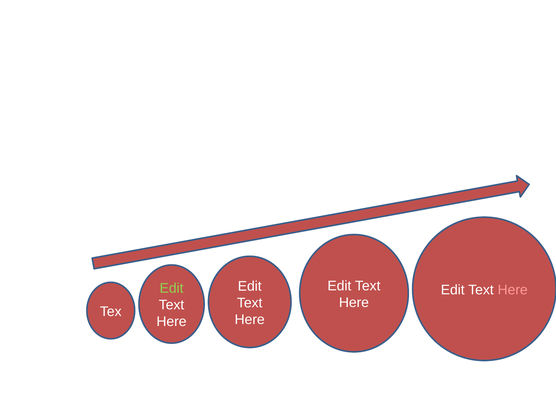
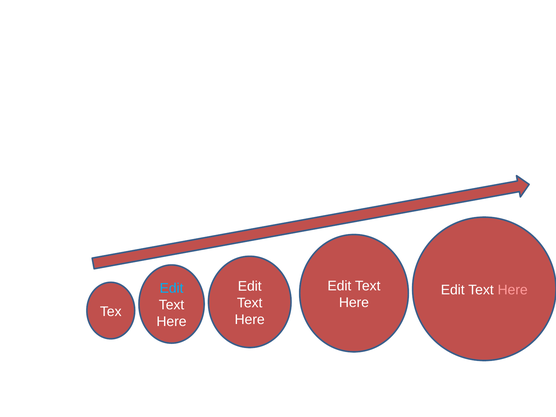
Edit at (172, 288) colour: light green -> light blue
